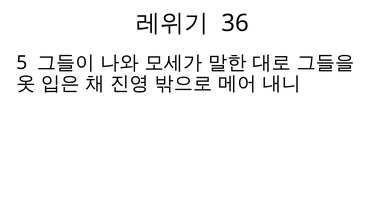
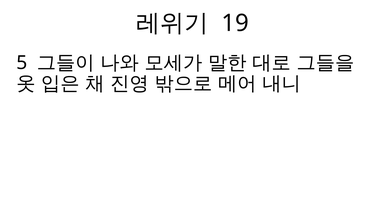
36: 36 -> 19
